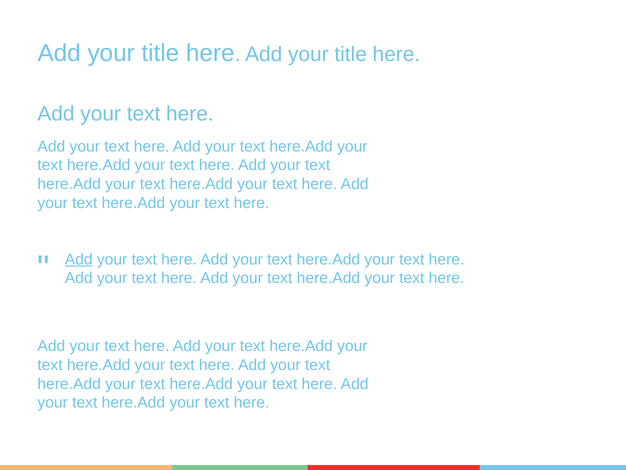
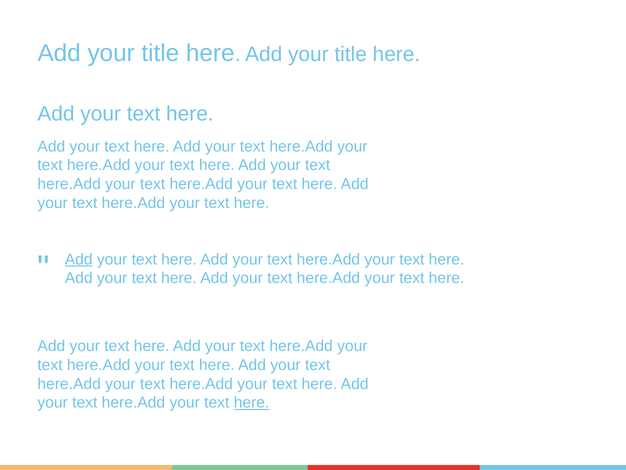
here at (252, 402) underline: none -> present
